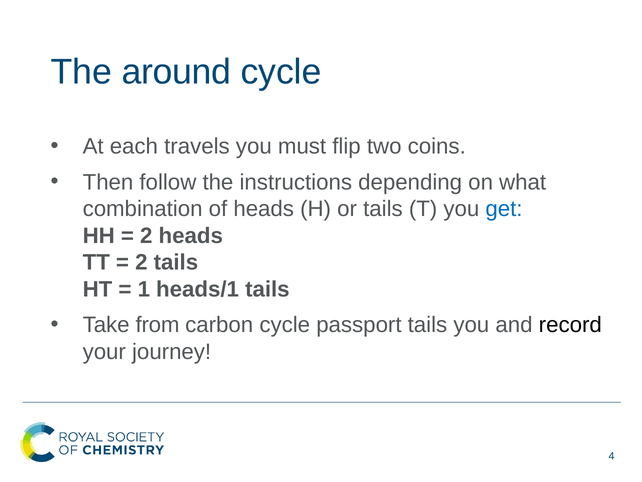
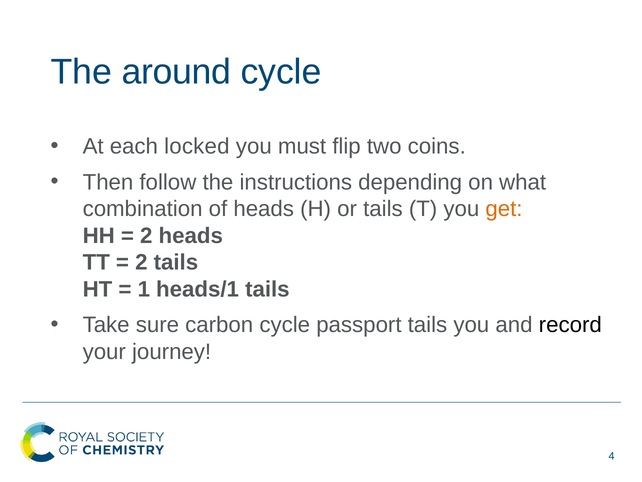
travels: travels -> locked
get colour: blue -> orange
from: from -> sure
